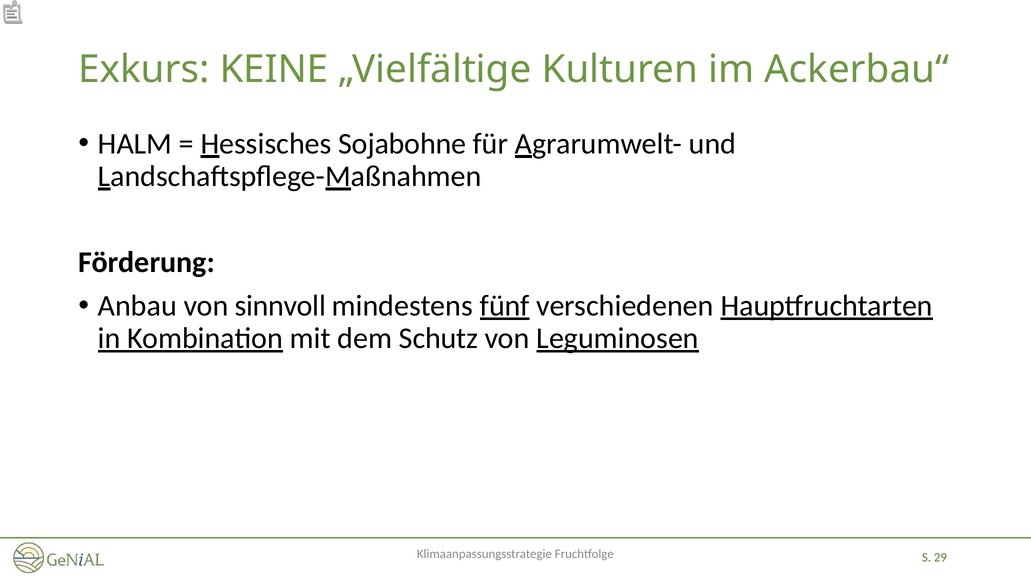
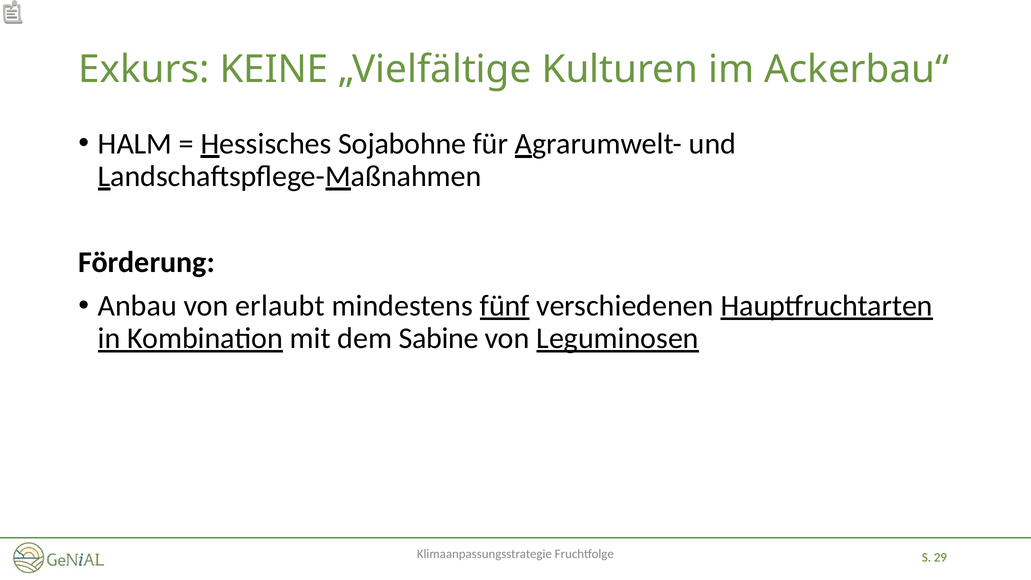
sinnvoll: sinnvoll -> erlaubt
Schutz: Schutz -> Sabine
